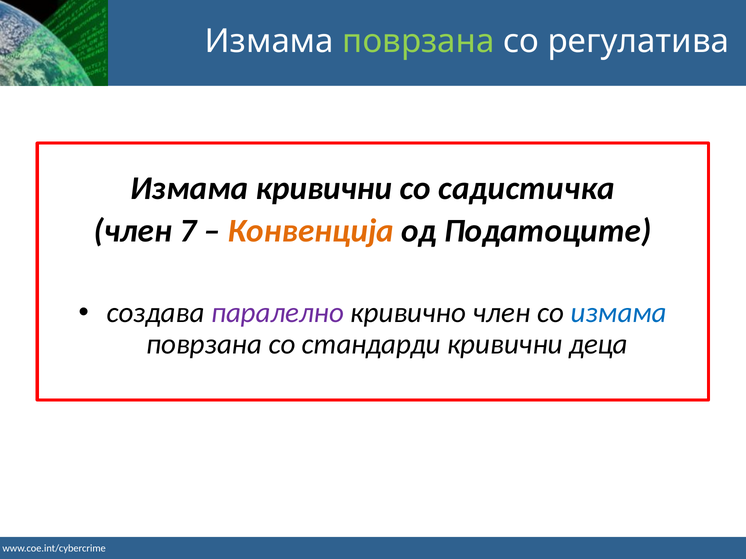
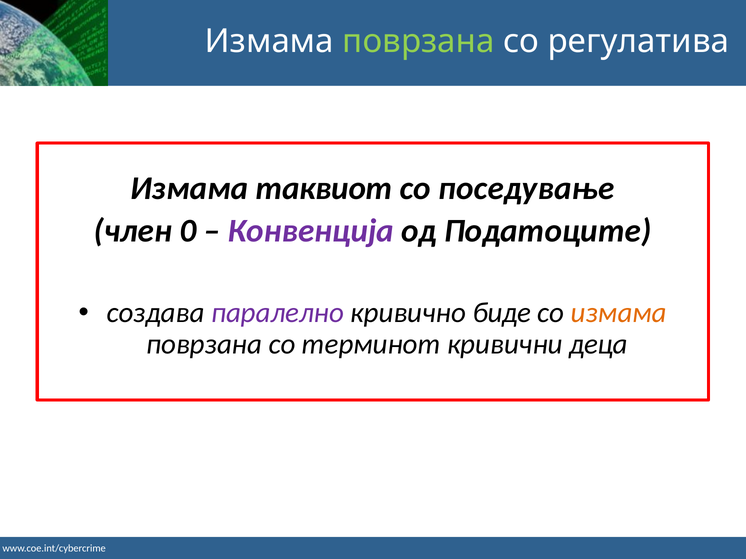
Измама кривични: кривични -> таквиот
садистичка: садистичка -> поседување
7: 7 -> 0
Конвенција colour: orange -> purple
кривично член: член -> биде
измама at (619, 313) colour: blue -> orange
стандарди: стандарди -> терминот
